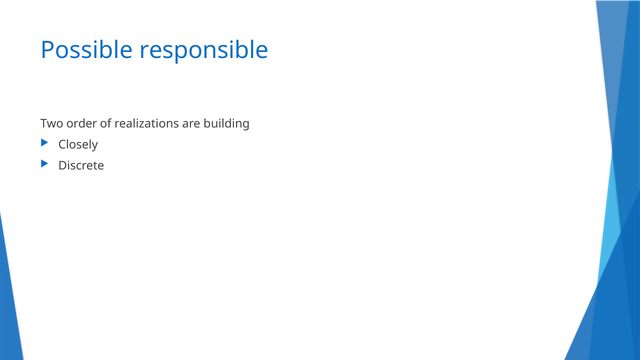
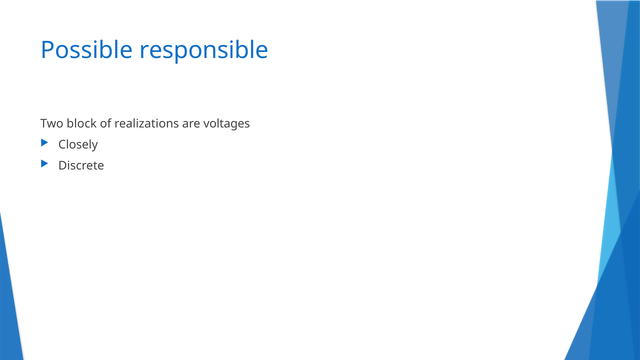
order: order -> block
building: building -> voltages
